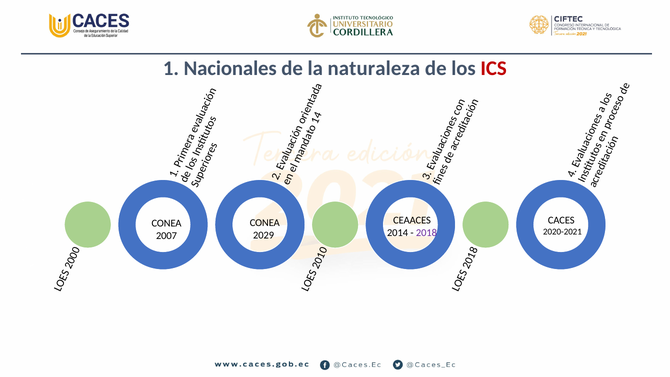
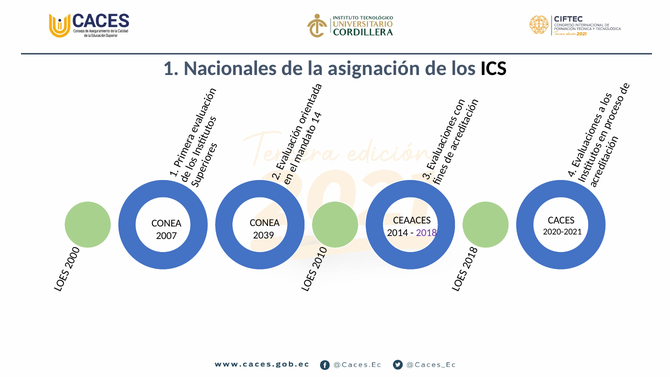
naturaleza: naturaleza -> asignación
ICS colour: red -> black
2029: 2029 -> 2039
